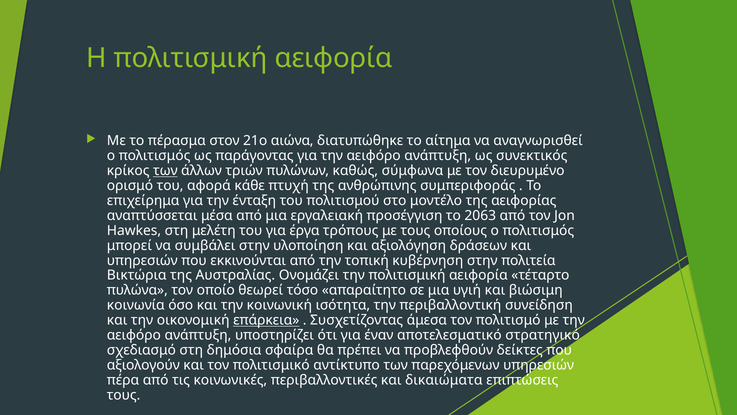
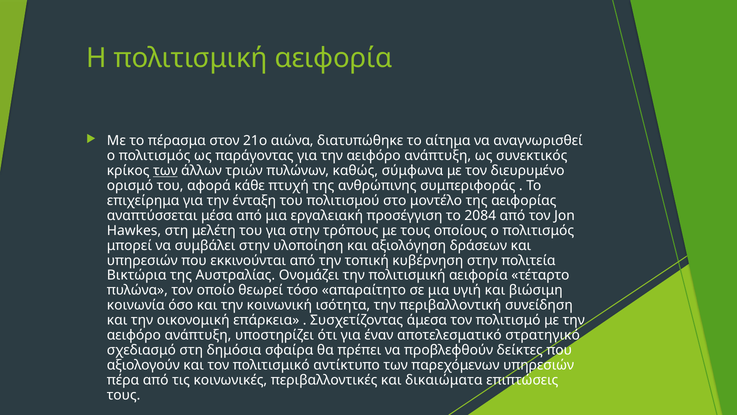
2063: 2063 -> 2084
για έργα: έργα -> στην
επάρκεια underline: present -> none
